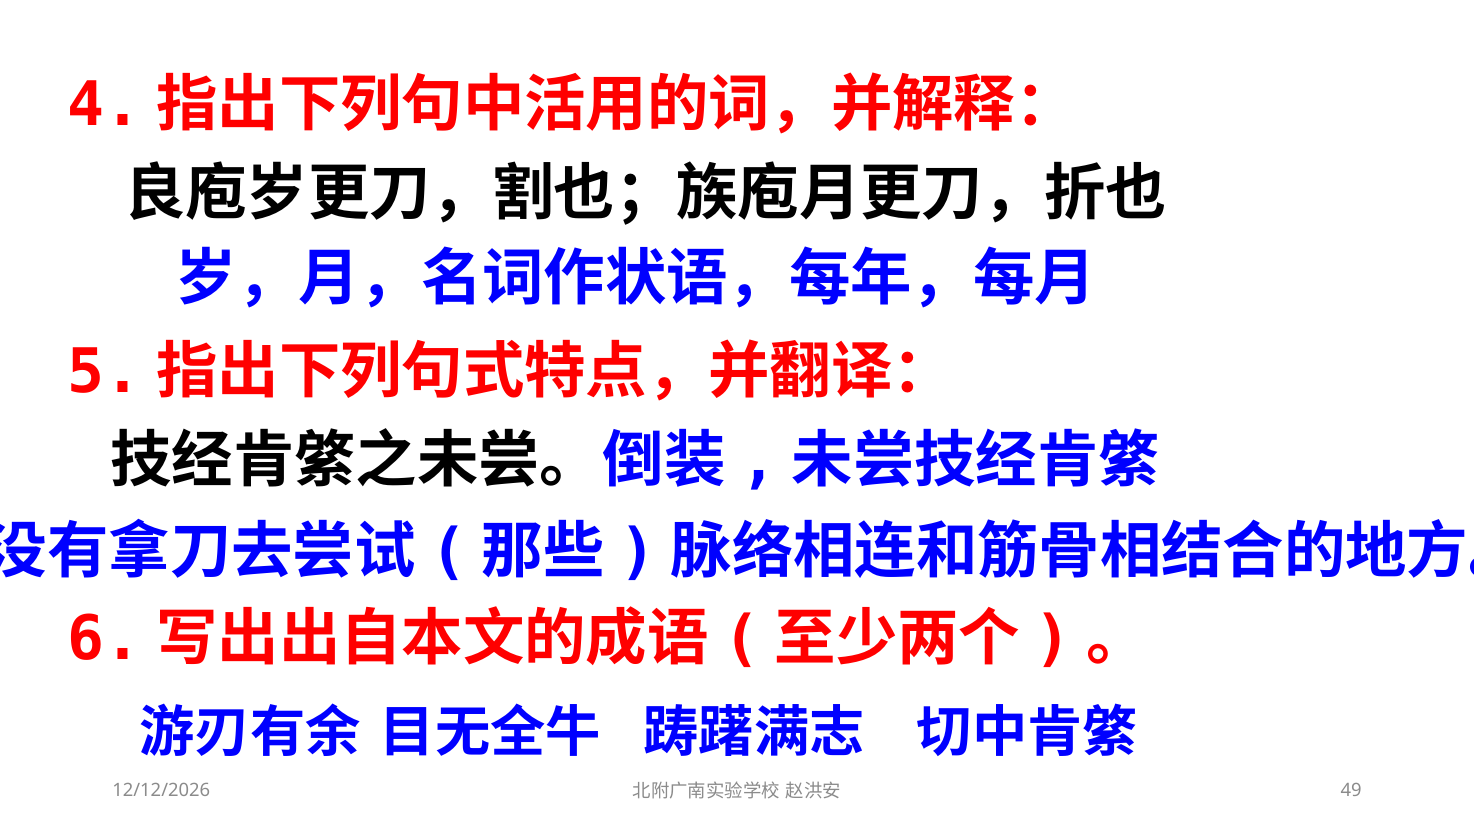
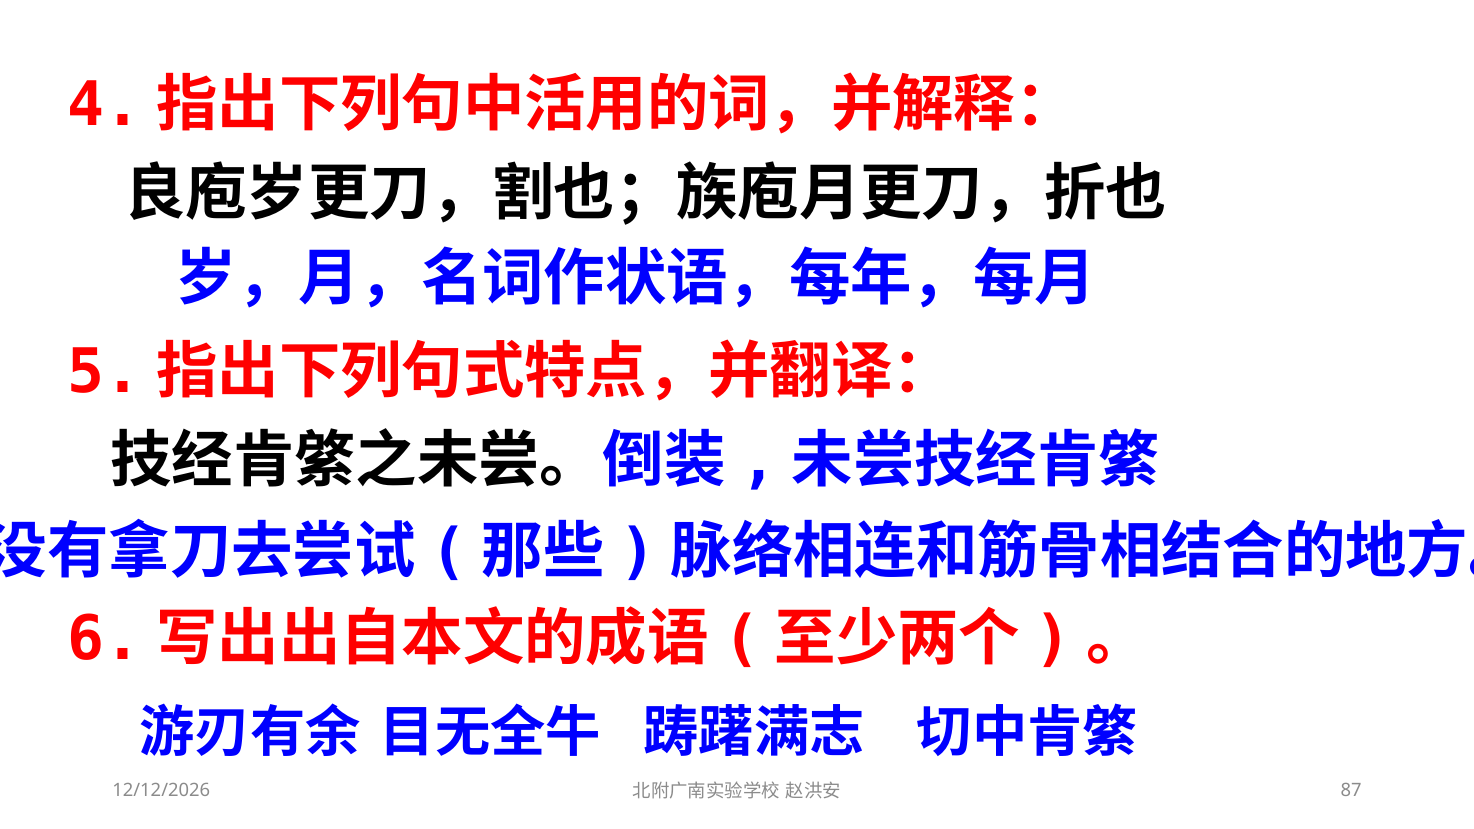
49: 49 -> 87
